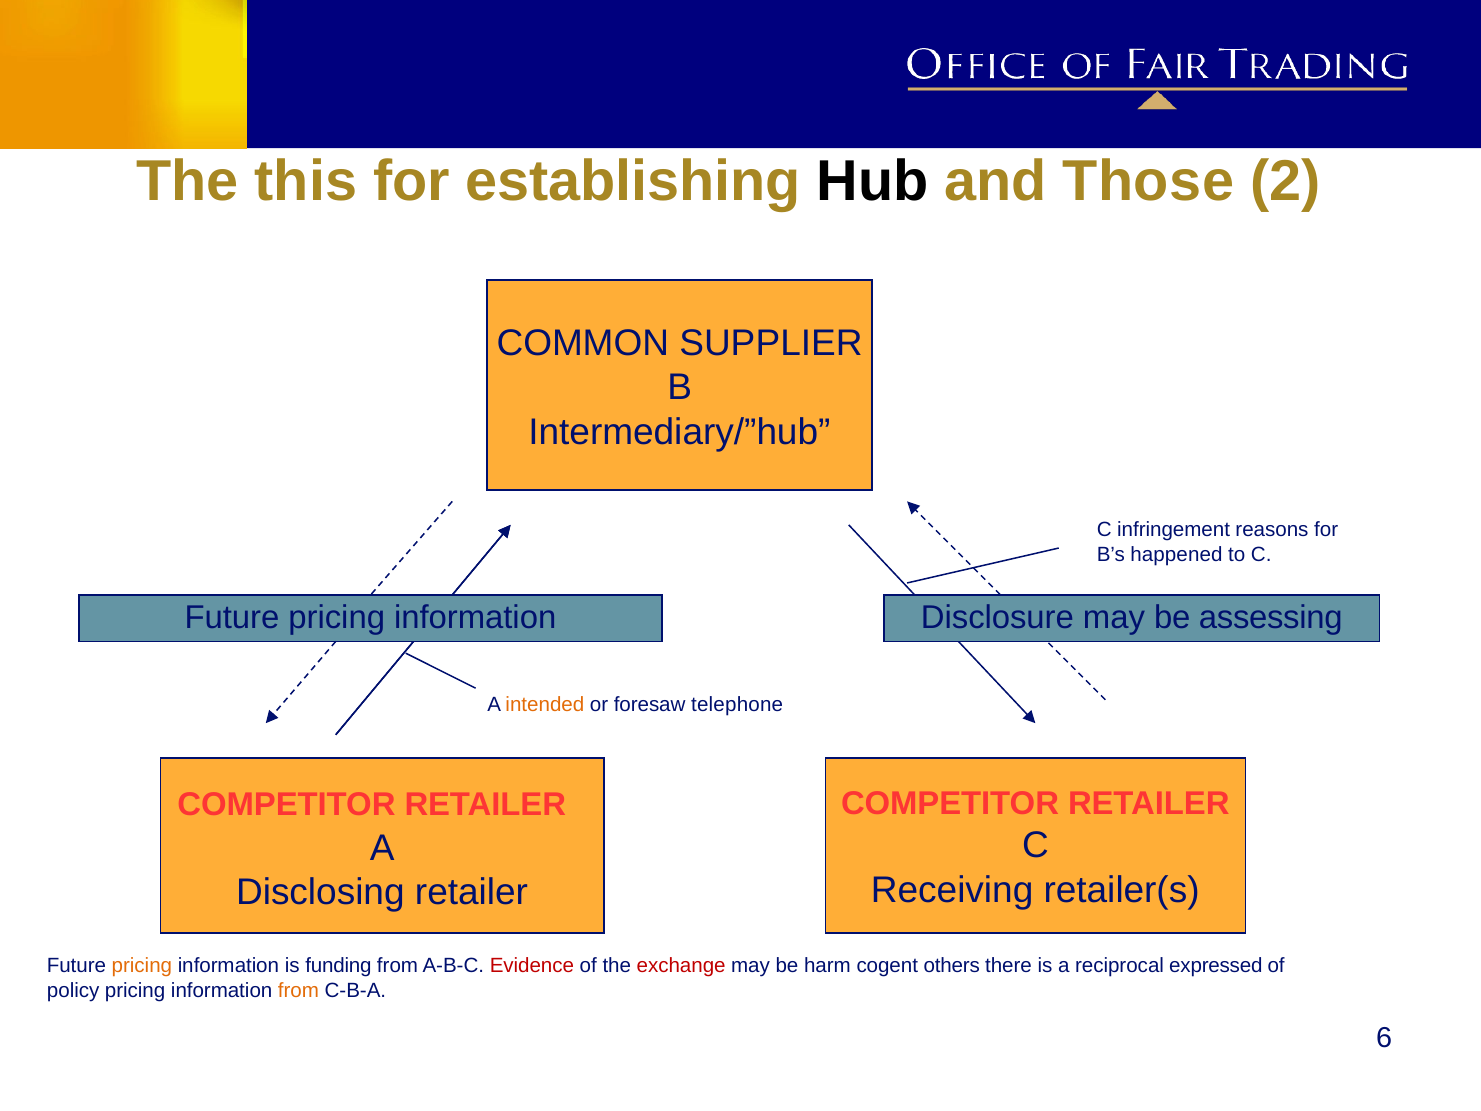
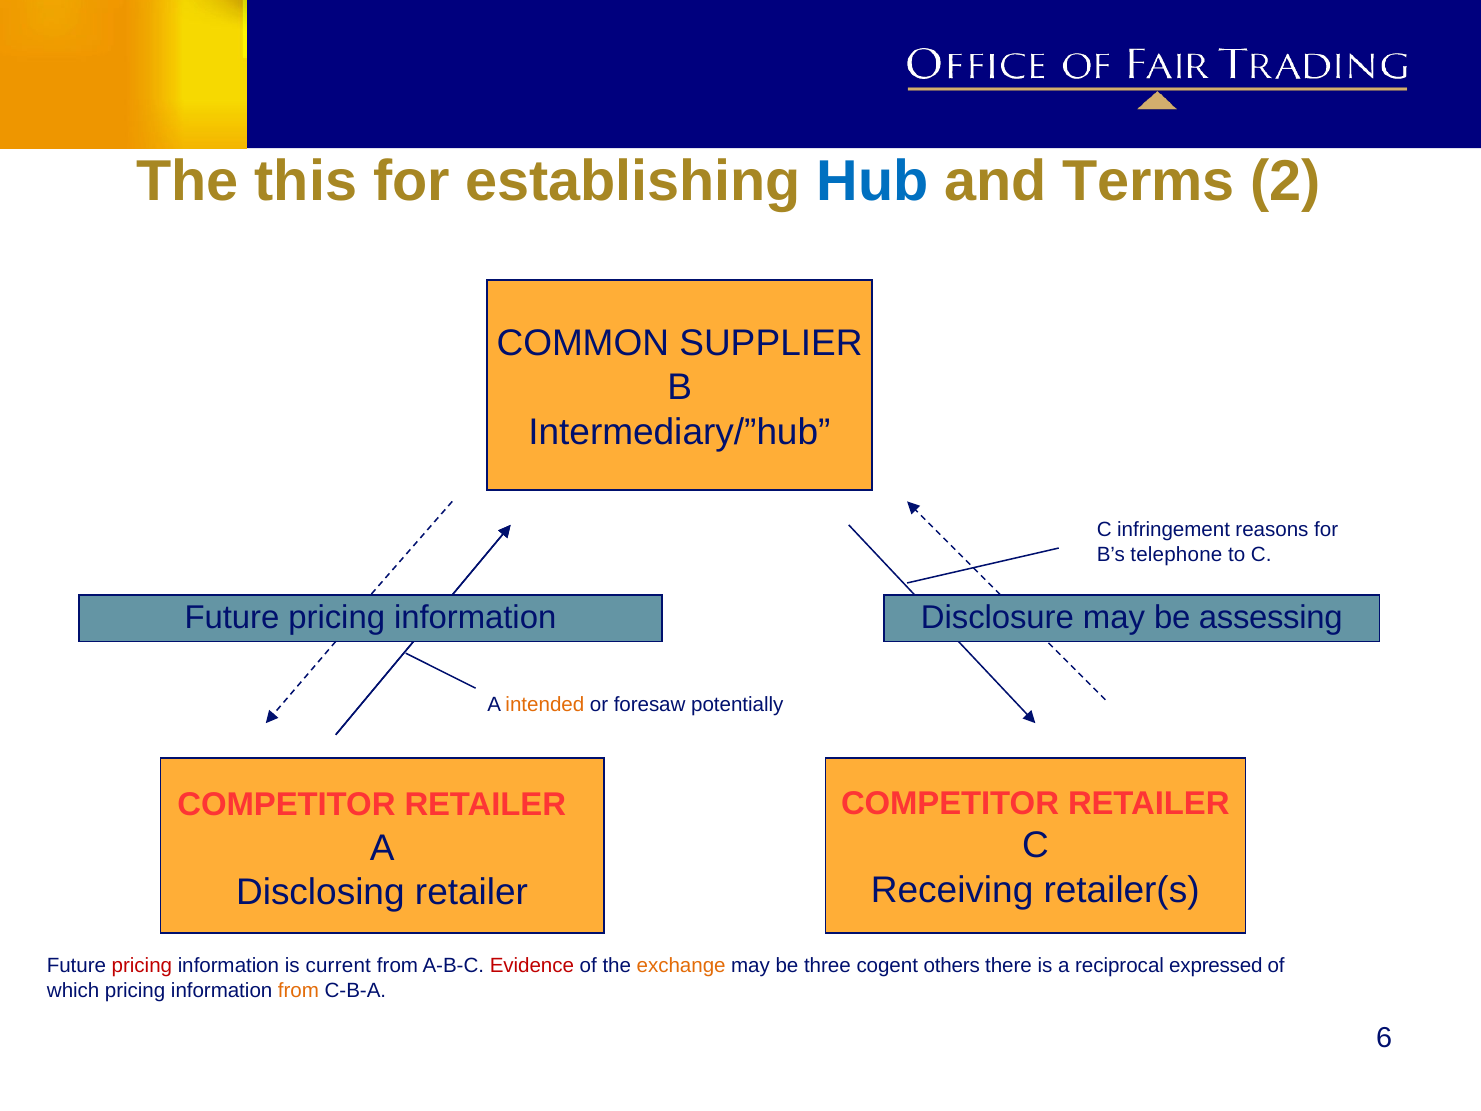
Hub colour: black -> blue
Those: Those -> Terms
happened: happened -> telephone
telephone: telephone -> potentially
pricing at (142, 966) colour: orange -> red
funding: funding -> current
exchange colour: red -> orange
harm: harm -> three
policy: policy -> which
